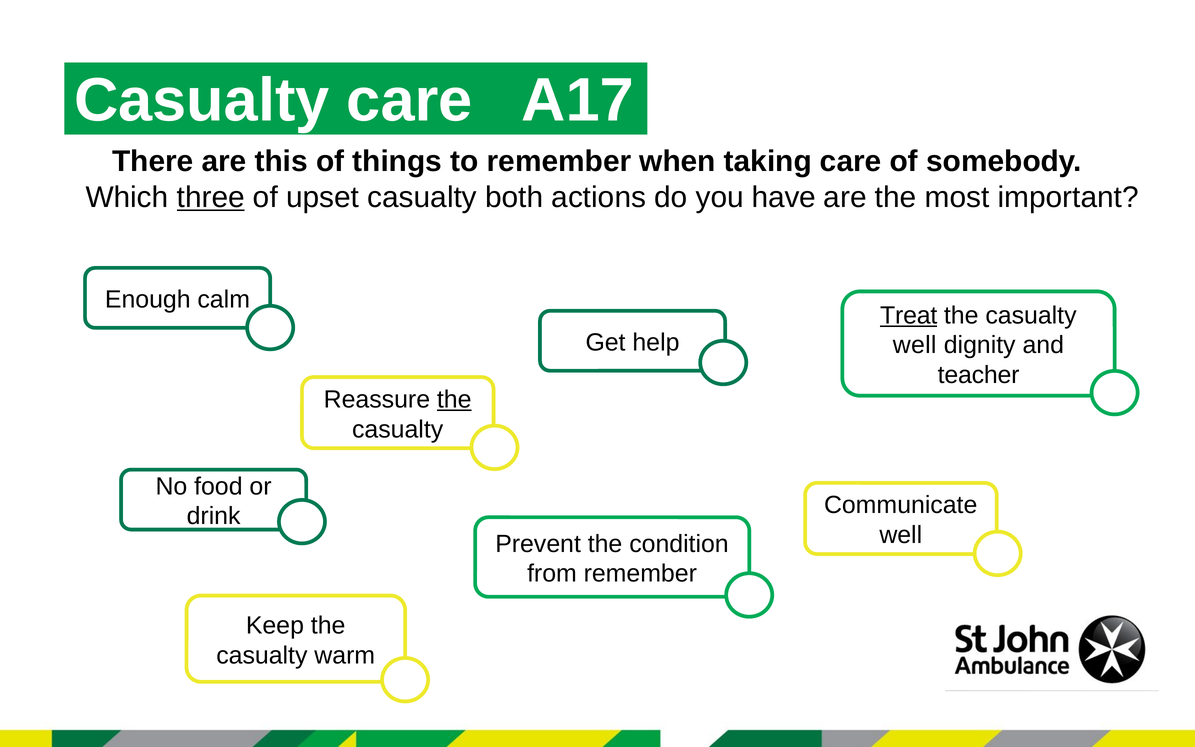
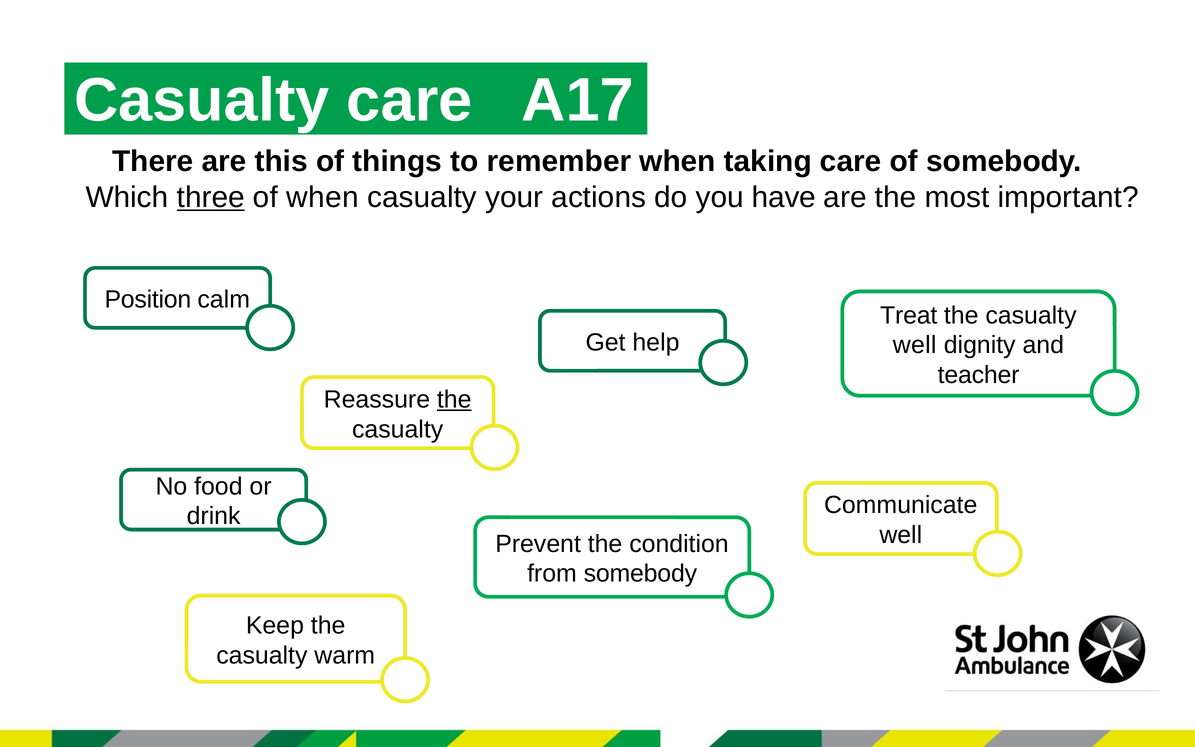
of upset: upset -> when
both: both -> your
Enough: Enough -> Position
Treat underline: present -> none
from remember: remember -> somebody
